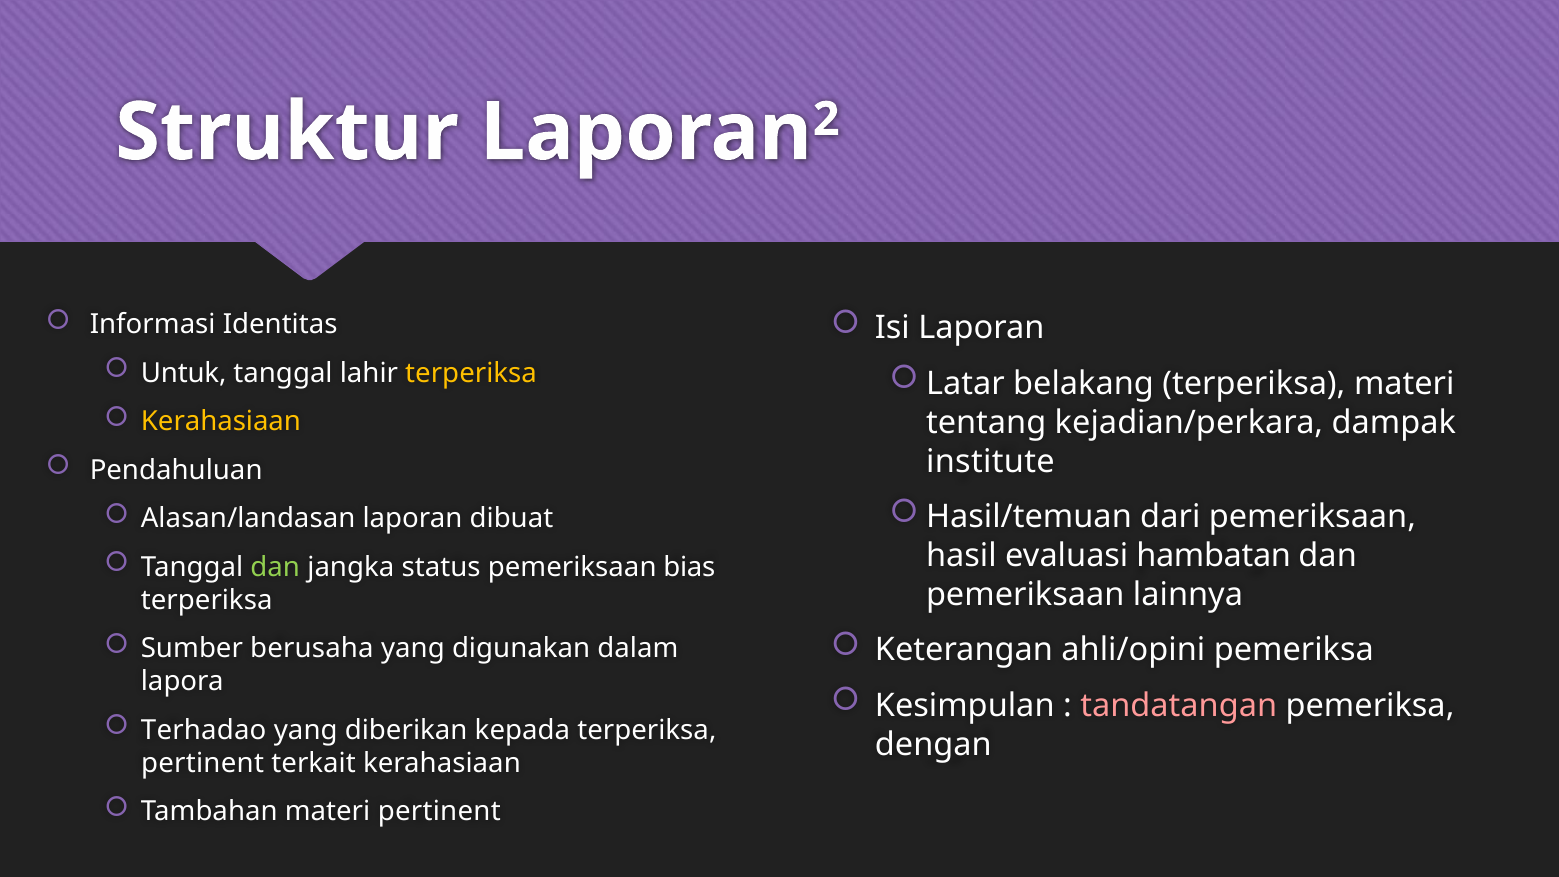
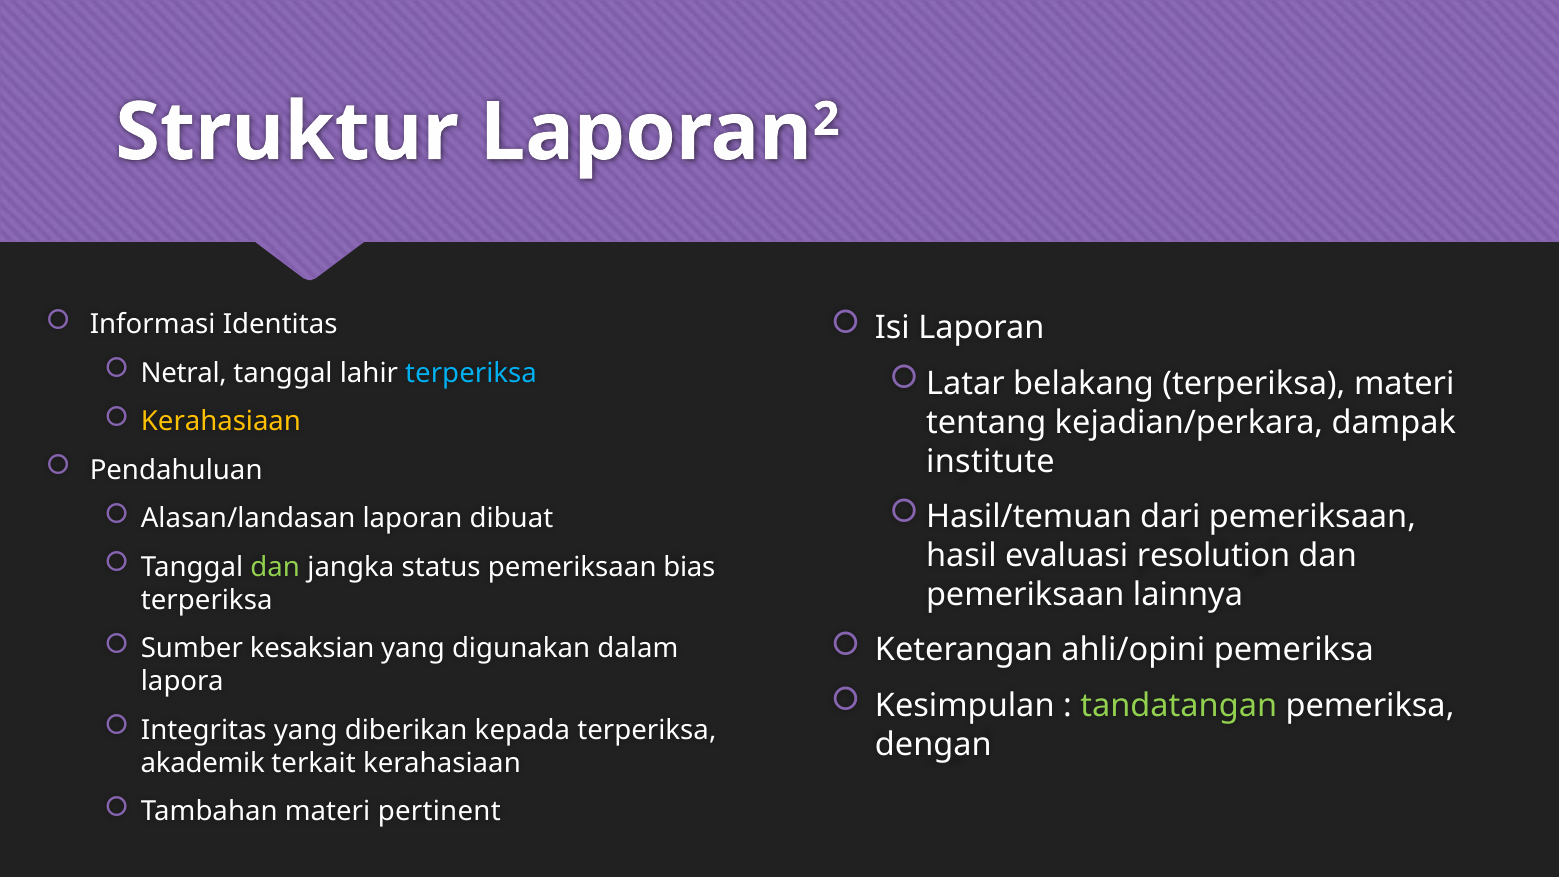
Untuk: Untuk -> Netral
terperiksa at (471, 373) colour: yellow -> light blue
hambatan: hambatan -> resolution
berusaha: berusaha -> kesaksian
tandatangan colour: pink -> light green
Terhadao: Terhadao -> Integritas
pertinent at (203, 763): pertinent -> akademik
